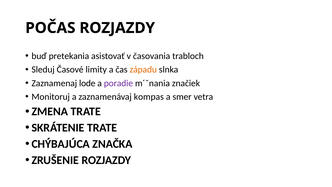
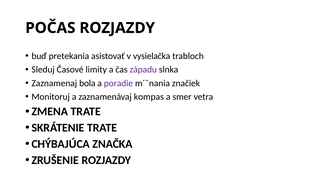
časovania: časovania -> vysielačka
západu colour: orange -> purple
lode: lode -> bola
